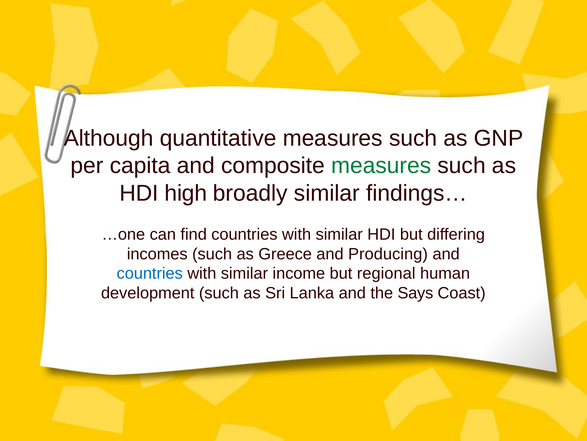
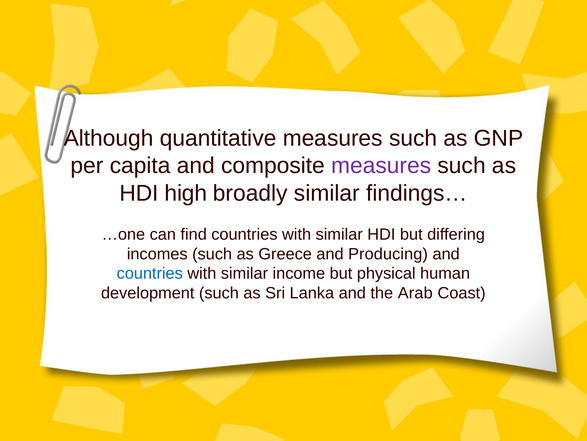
measures at (381, 165) colour: green -> purple
regional: regional -> physical
Says: Says -> Arab
